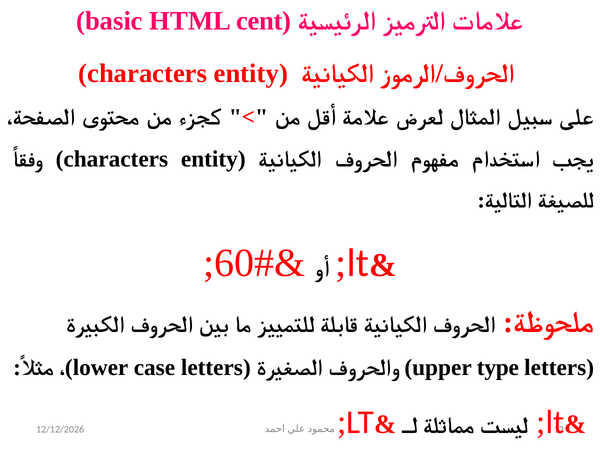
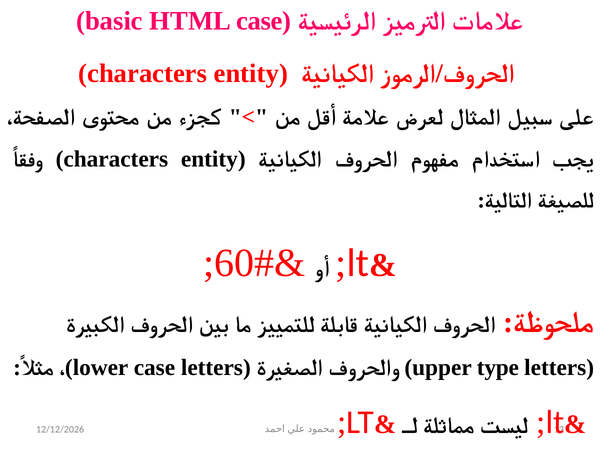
HTML cent: cent -> case
